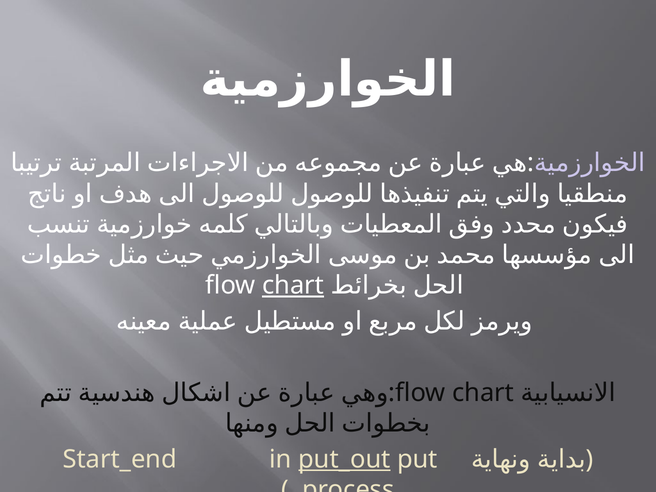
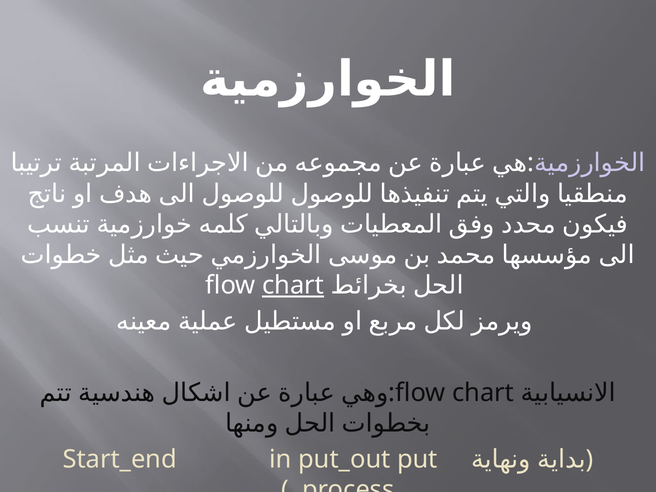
put_out underline: present -> none
